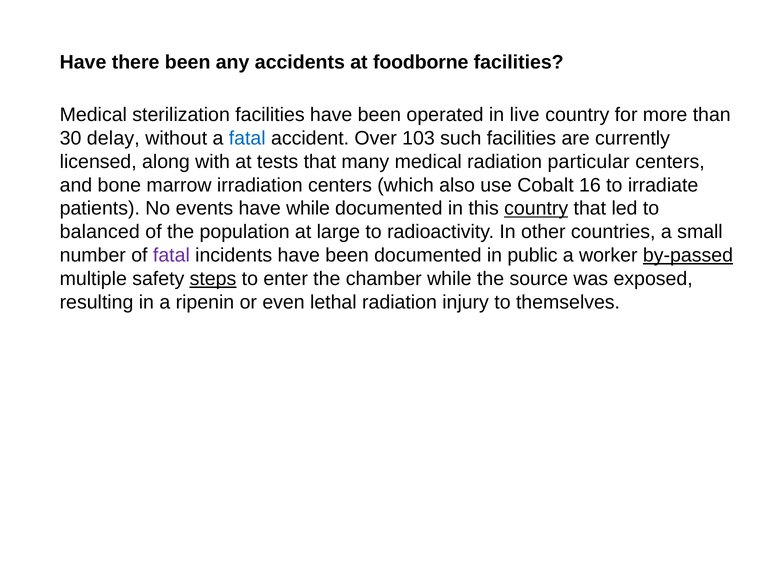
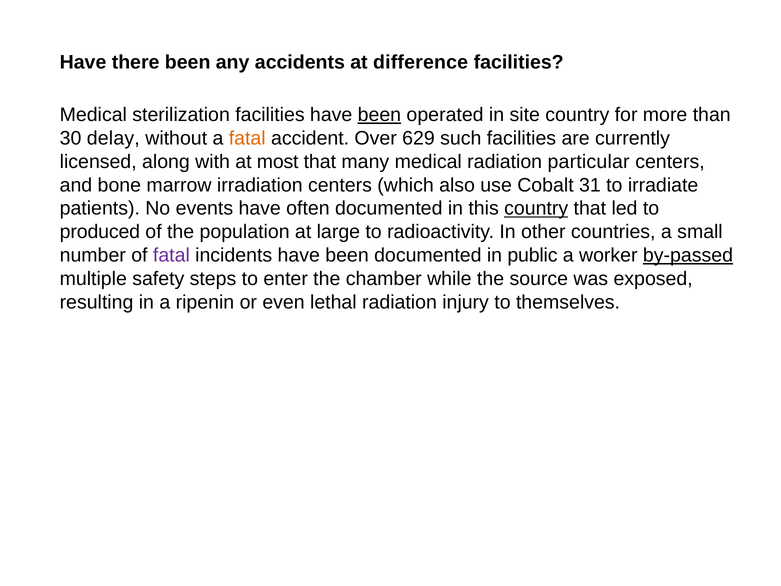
foodborne: foodborne -> difference
been at (379, 115) underline: none -> present
live: live -> site
fatal at (247, 138) colour: blue -> orange
103: 103 -> 629
tests: tests -> most
16: 16 -> 31
have while: while -> often
balanced: balanced -> produced
steps underline: present -> none
